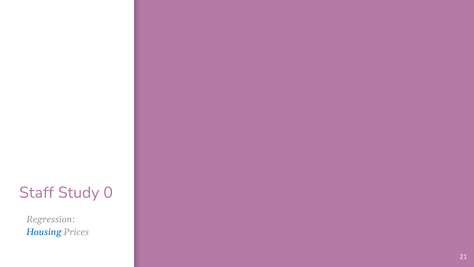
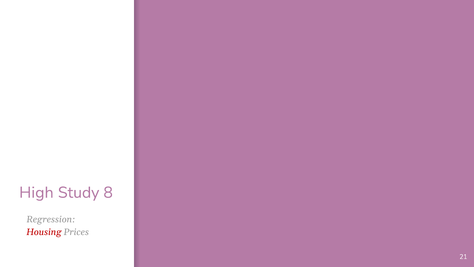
Staff: Staff -> High
0: 0 -> 8
Housing colour: blue -> red
